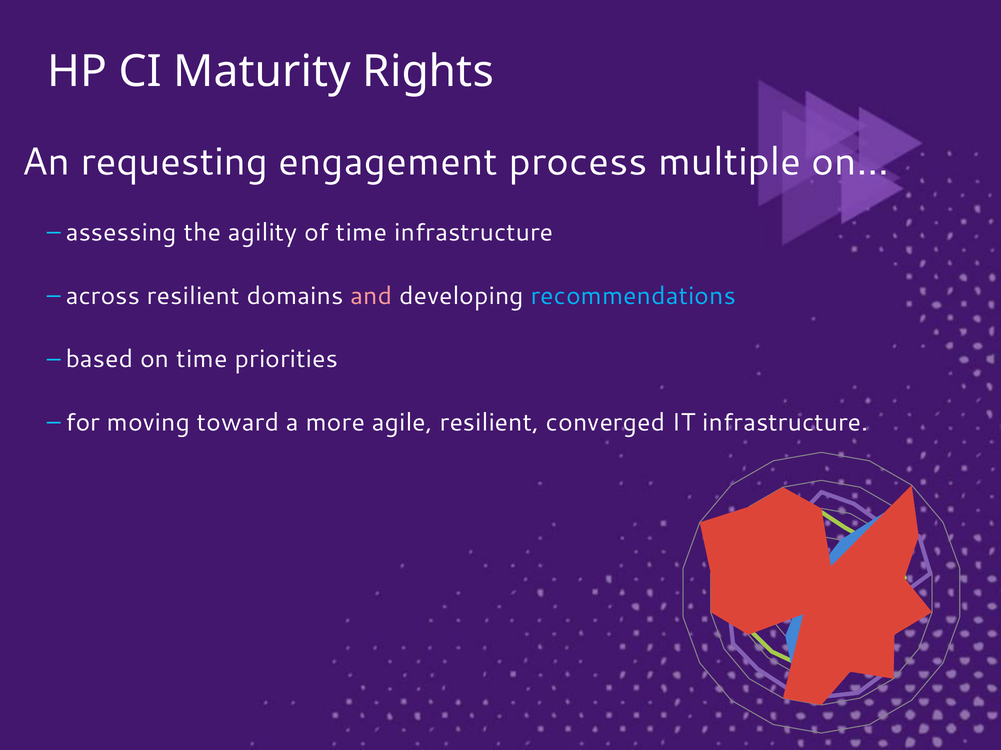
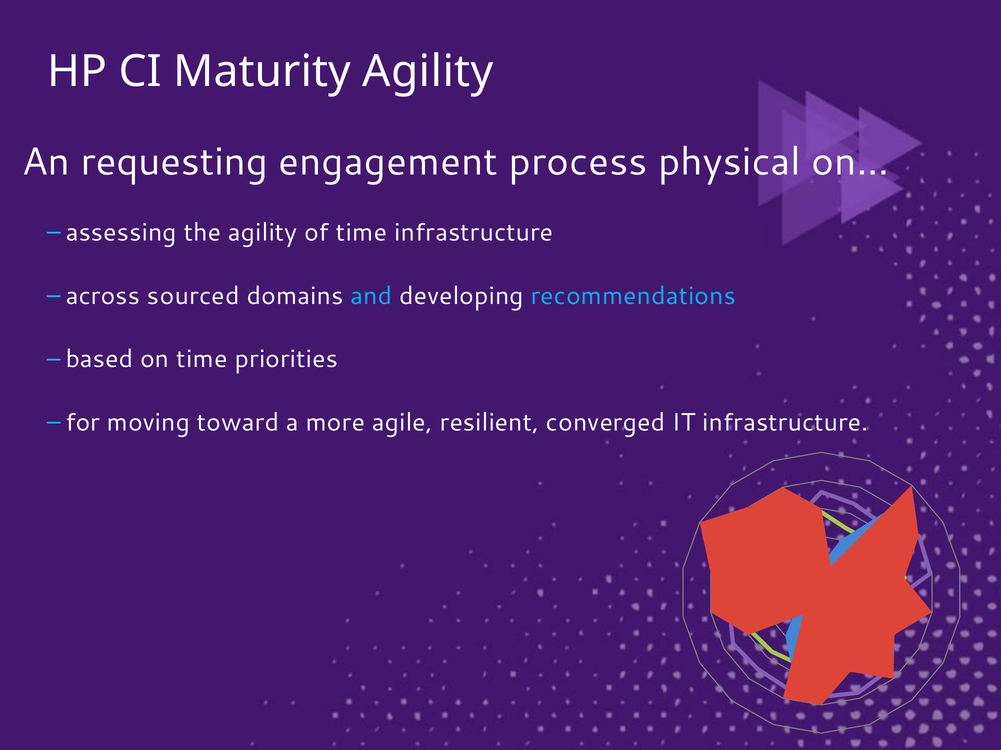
Maturity Rights: Rights -> Agility
multiple: multiple -> physical
across resilient: resilient -> sourced
and colour: pink -> light blue
